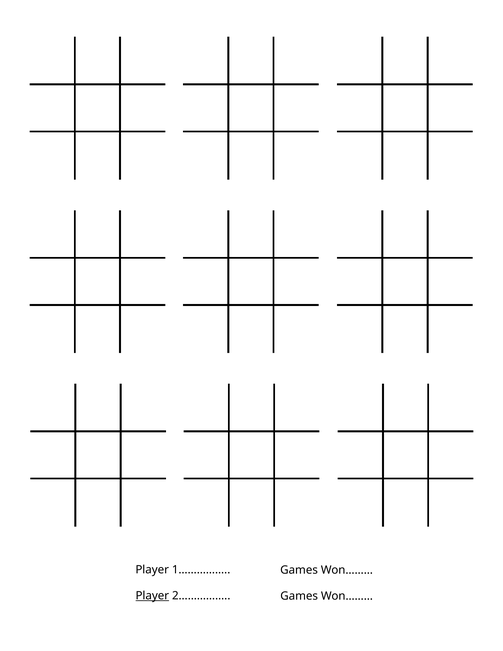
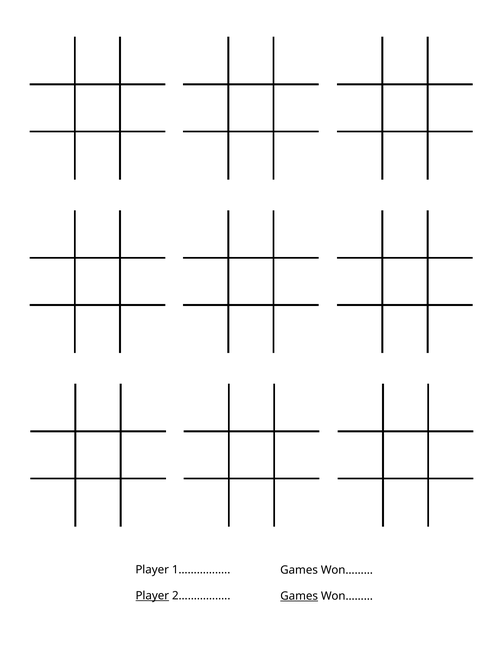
Games at (299, 596) underline: none -> present
